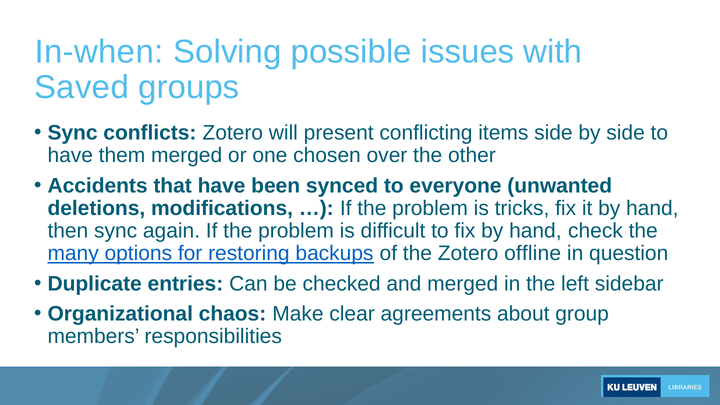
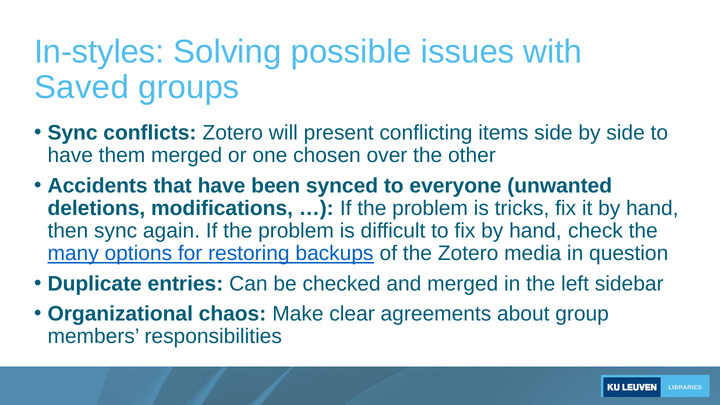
In-when: In-when -> In-styles
offline: offline -> media
